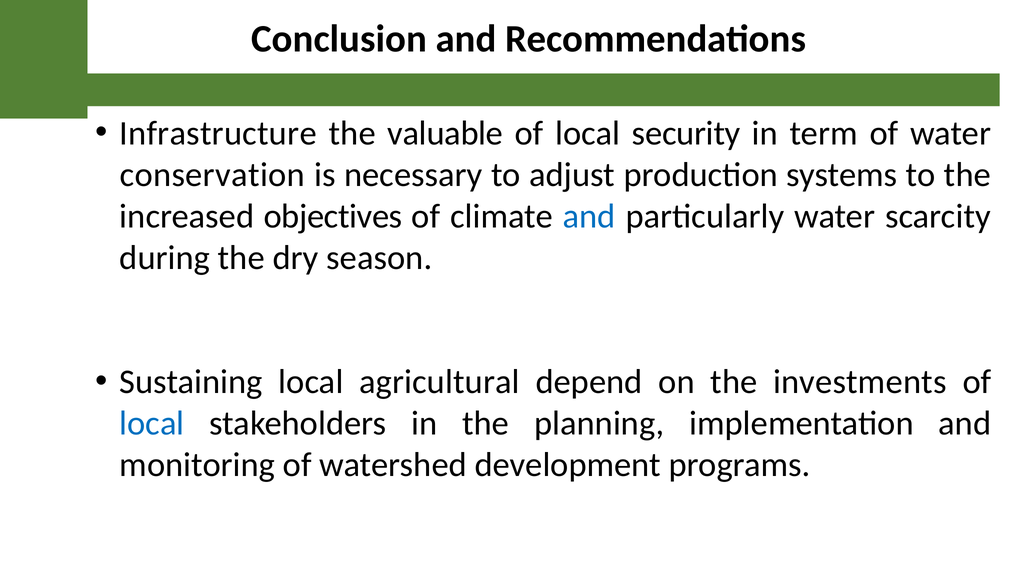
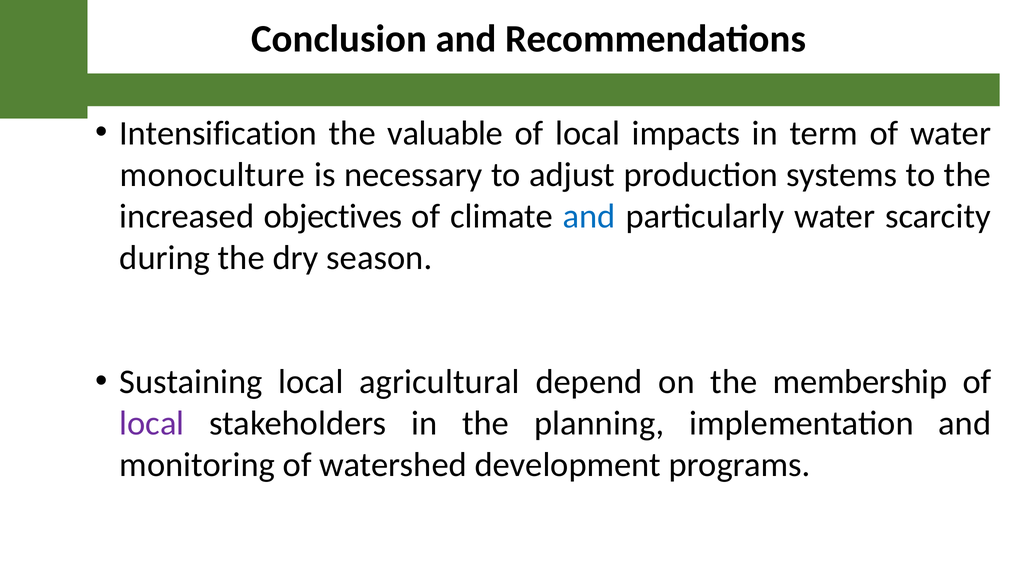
Infrastructure: Infrastructure -> Intensification
security: security -> impacts
conservation: conservation -> monoculture
investments: investments -> membership
local at (152, 423) colour: blue -> purple
